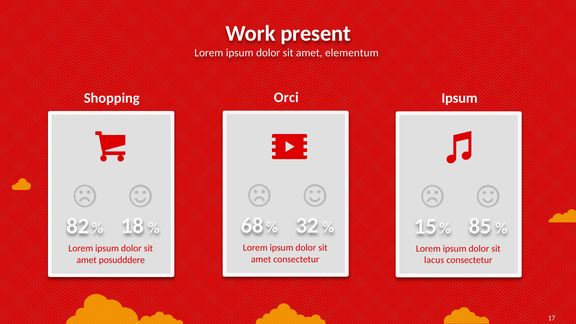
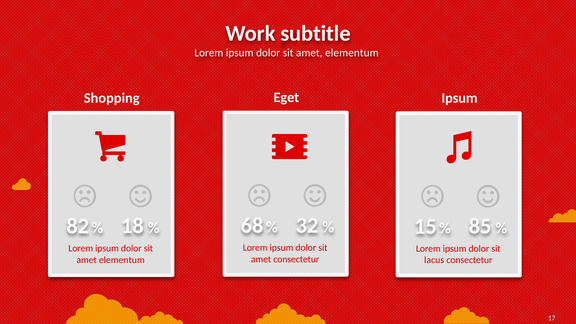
present: present -> subtitle
Orci: Orci -> Eget
posudddere at (122, 260): posudddere -> elementum
